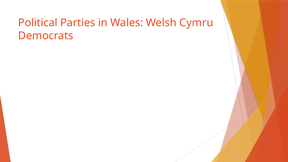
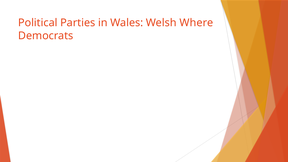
Cymru: Cymru -> Where
